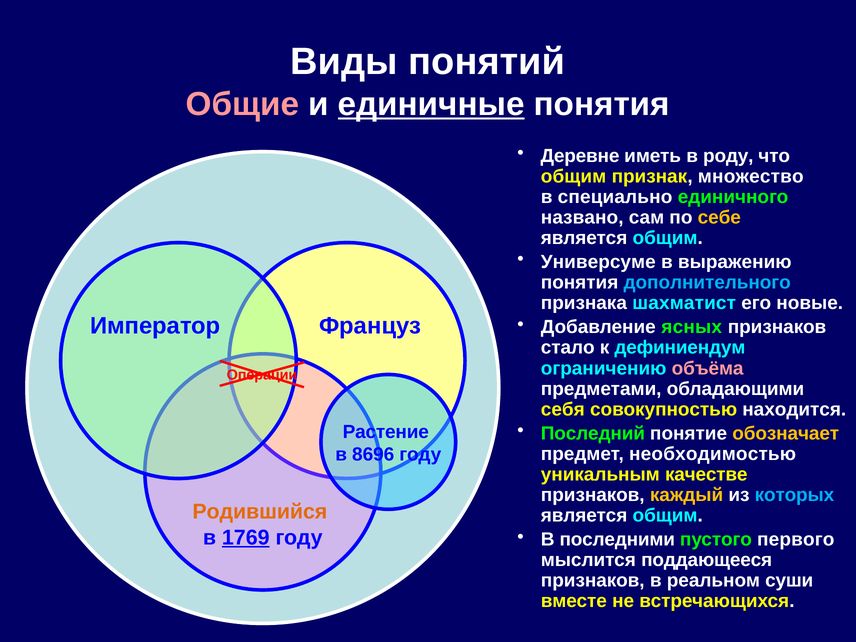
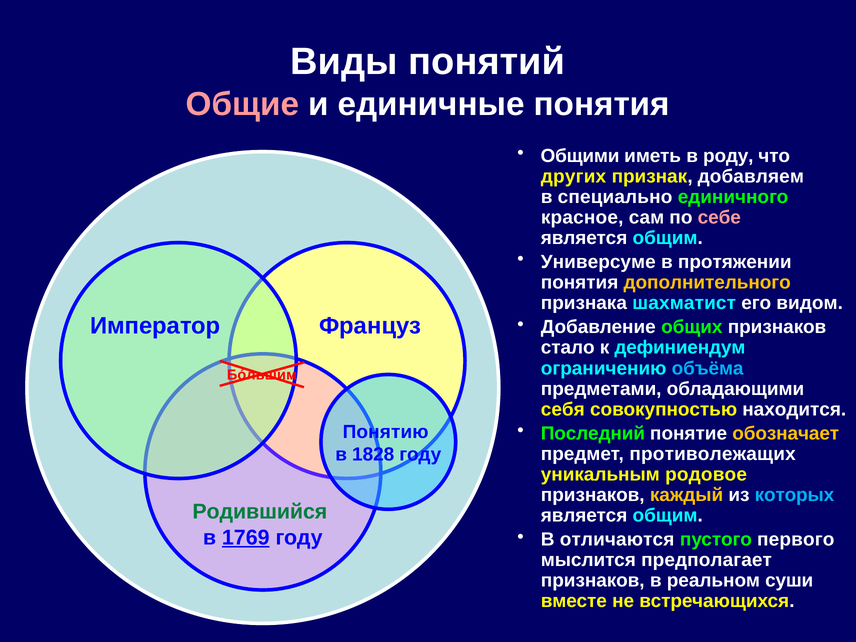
единичные underline: present -> none
Деревне: Деревне -> Общими
общим at (574, 176): общим -> других
множество: множество -> добавляем
названо: названо -> красное
себе colour: yellow -> pink
выражению: выражению -> протяжении
дополнительного colour: light blue -> yellow
новые: новые -> видом
ясных: ясных -> общих
объёма colour: pink -> light blue
Операции: Операции -> Бóльшим
Растение: Растение -> Понятию
необходимостью: необходимостью -> противолежащих
8696: 8696 -> 1828
качестве: качестве -> родовое
Родившийся colour: orange -> green
последними: последними -> отличаются
поддающееся: поддающееся -> предполагает
